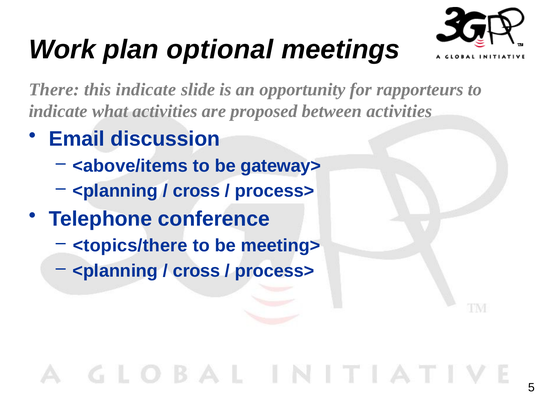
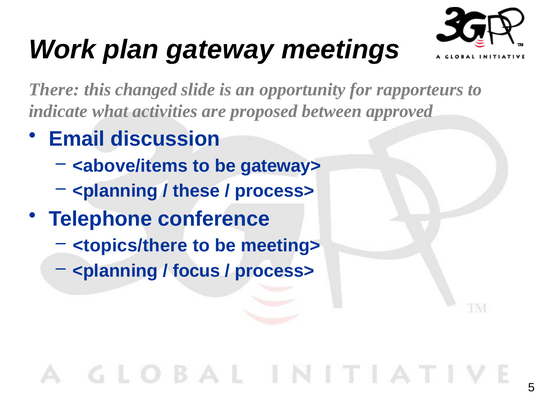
optional: optional -> gateway
this indicate: indicate -> changed
between activities: activities -> approved
cross at (196, 191): cross -> these
cross at (196, 271): cross -> focus
